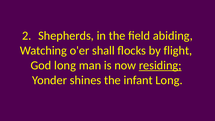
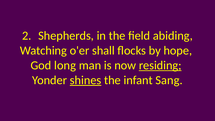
flight: flight -> hope
shines underline: none -> present
infant Long: Long -> Sang
